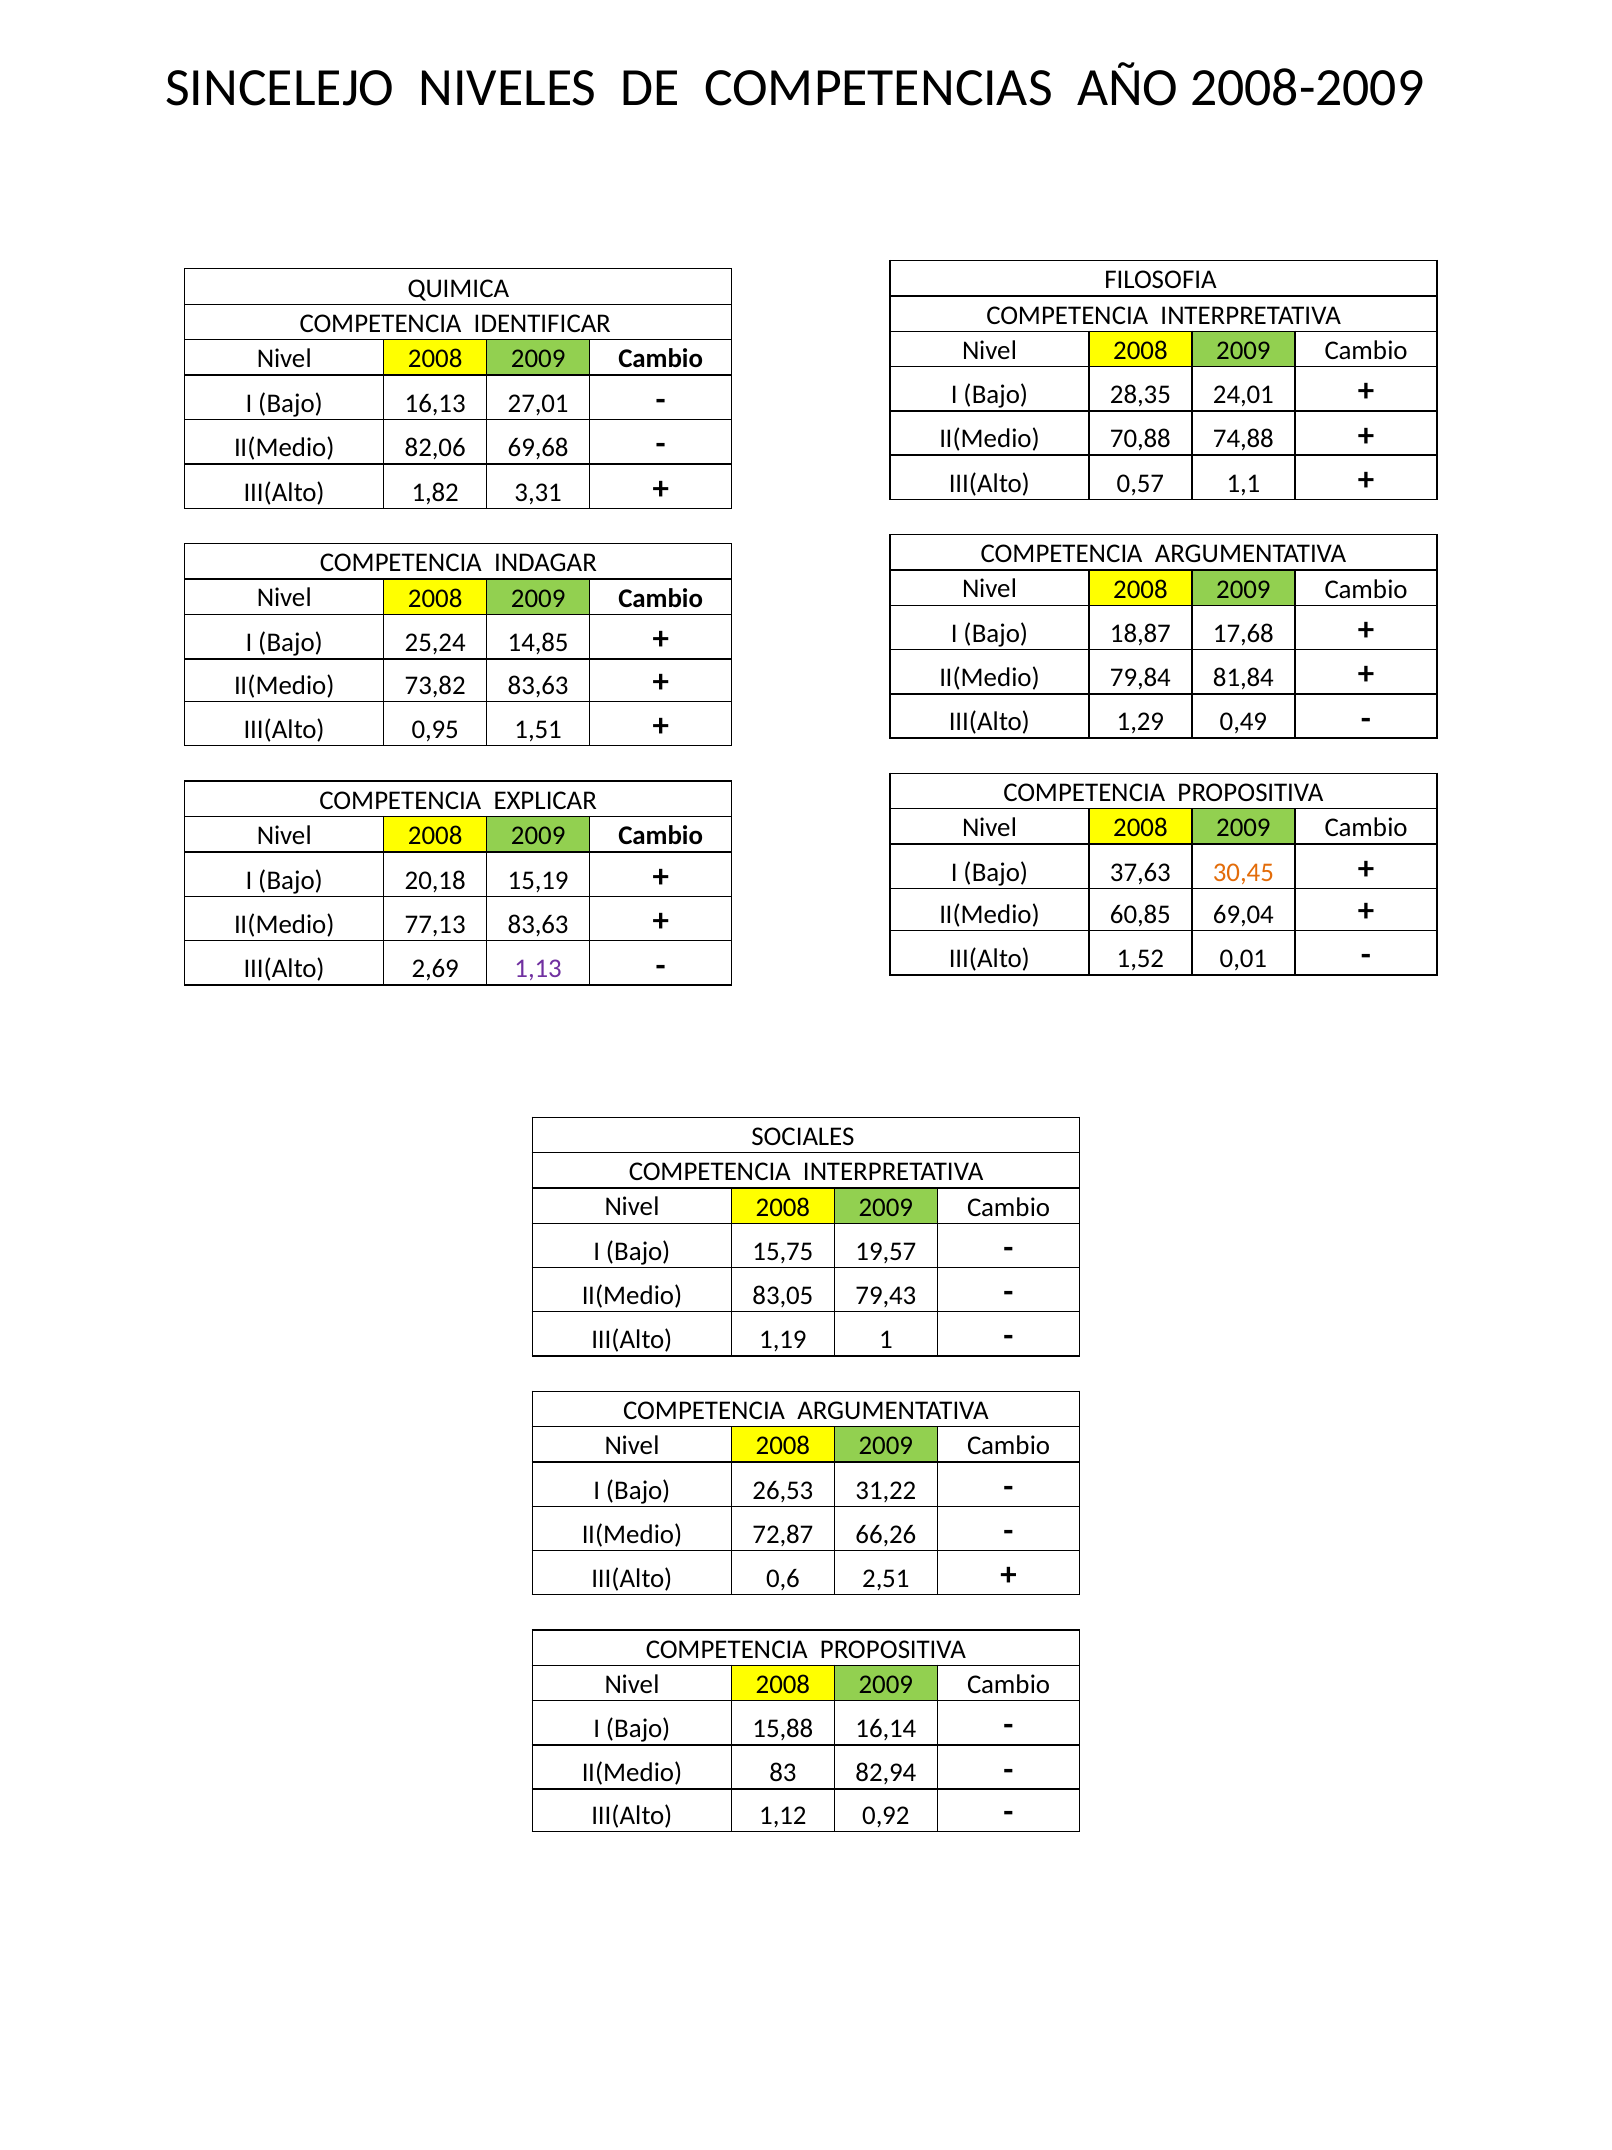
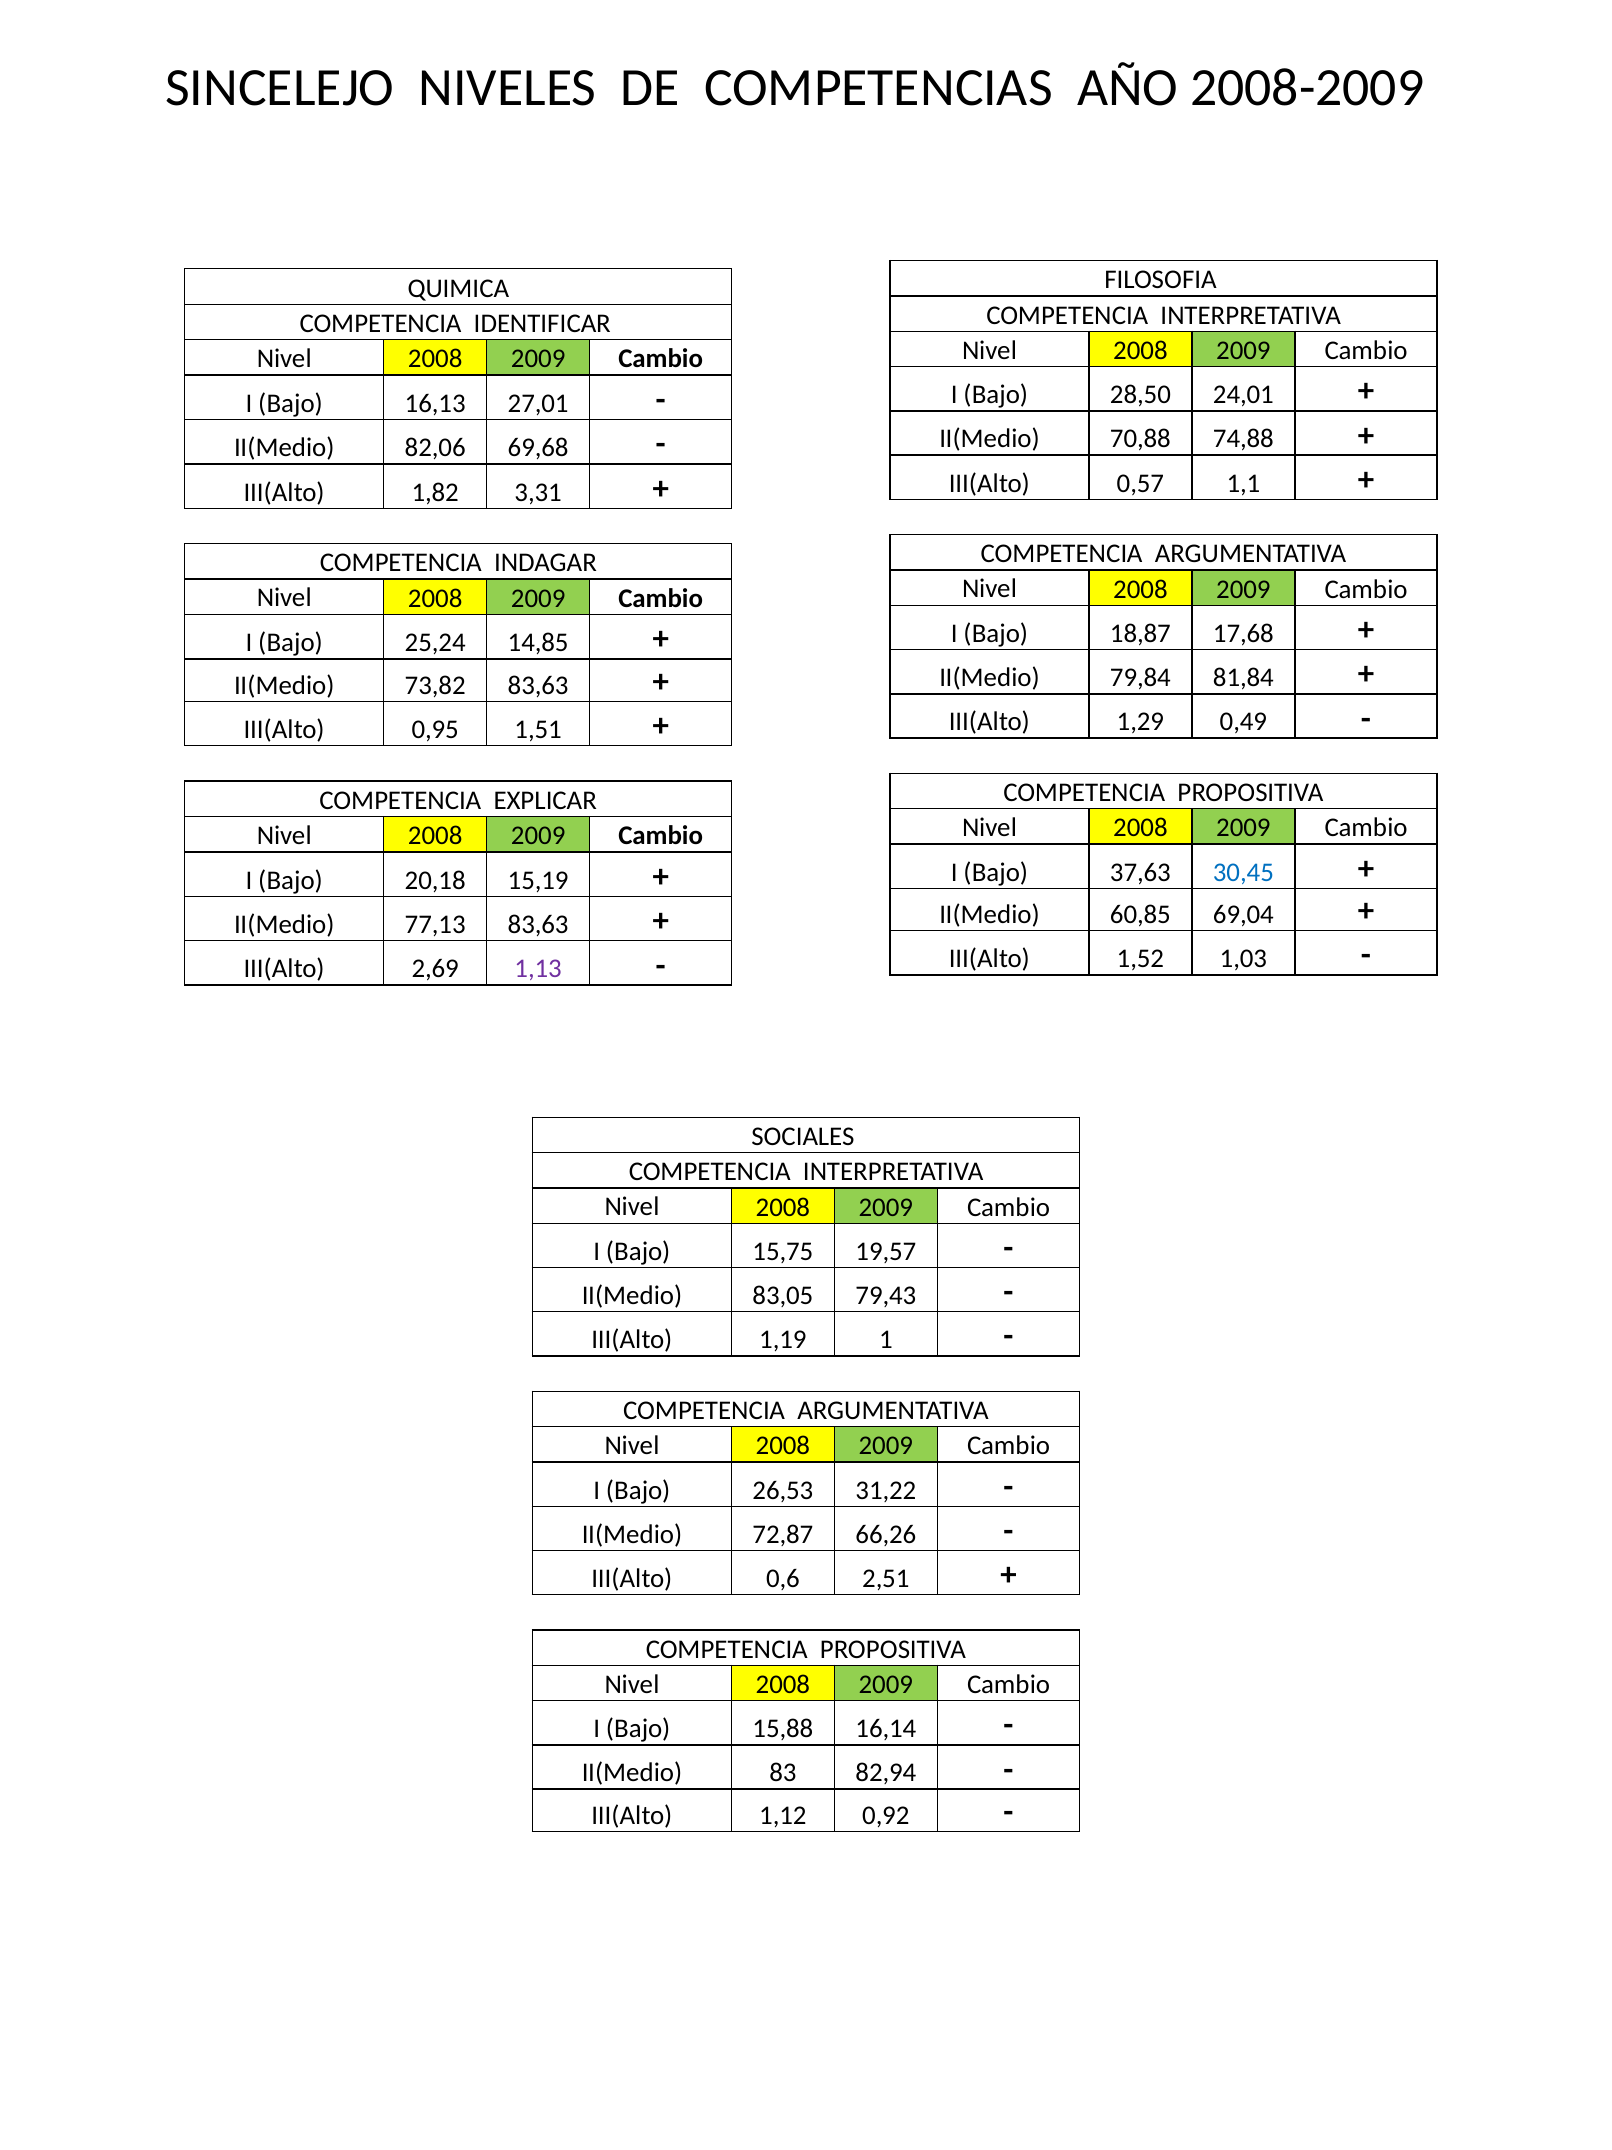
28,35: 28,35 -> 28,50
30,45 colour: orange -> blue
0,01: 0,01 -> 1,03
